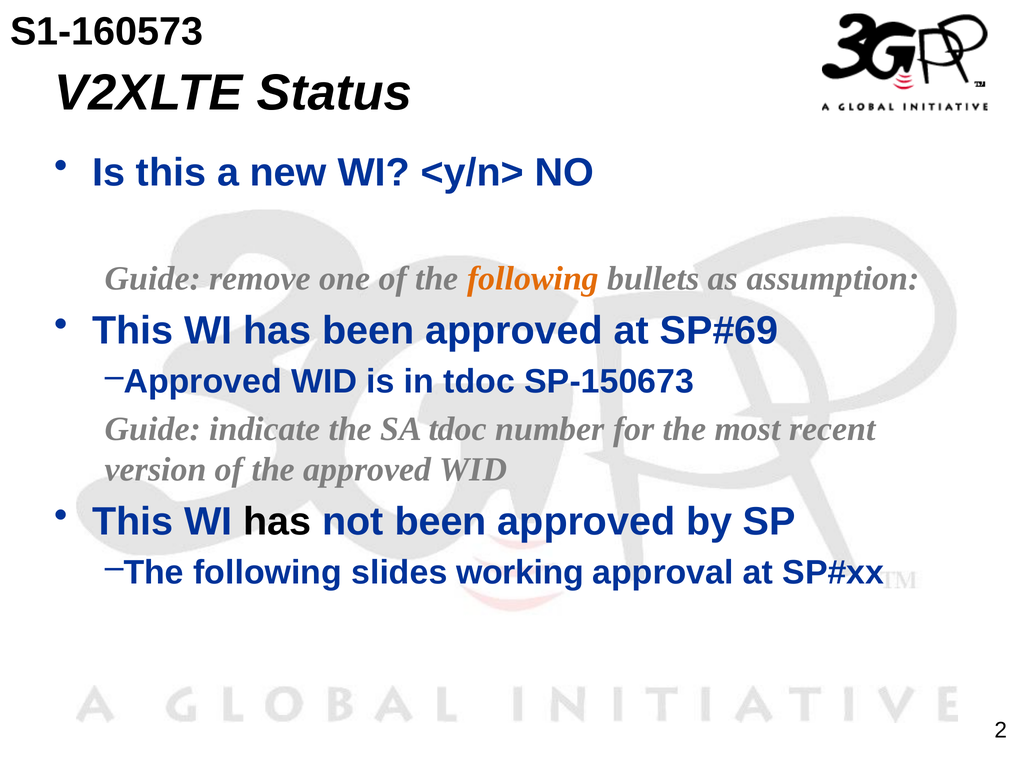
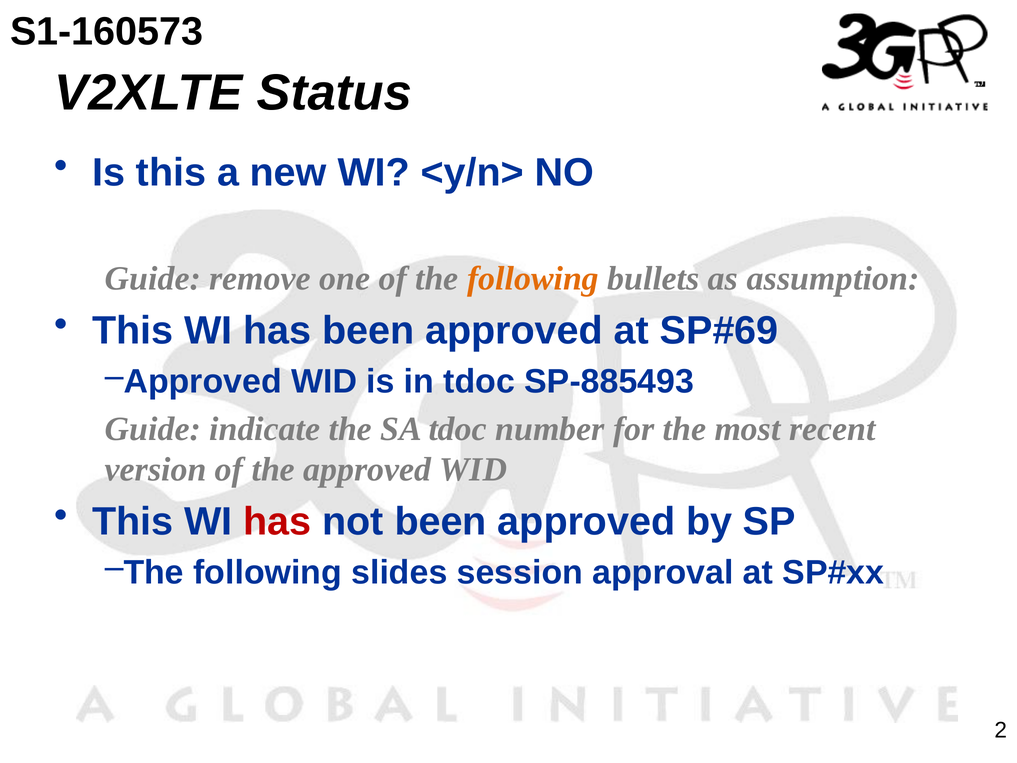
SP-150673: SP-150673 -> SP-885493
has at (277, 522) colour: black -> red
working: working -> session
